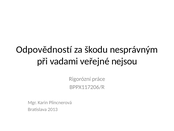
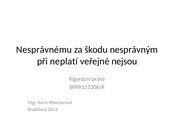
Odpovědností: Odpovědností -> Nesprávnému
vadami: vadami -> neplatí
